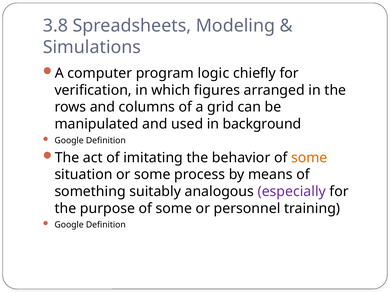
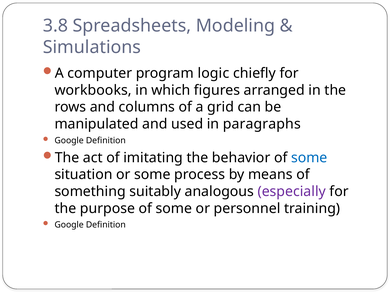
verification: verification -> workbooks
background: background -> paragraphs
some at (309, 157) colour: orange -> blue
